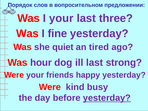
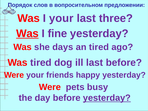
Was at (27, 33) underline: none -> present
quiet: quiet -> days
Was hour: hour -> tired
last strong: strong -> before
kind: kind -> pets
